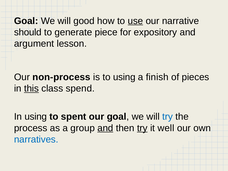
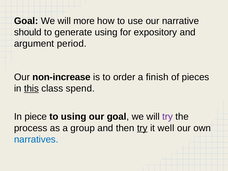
good: good -> more
use underline: present -> none
generate piece: piece -> using
lesson: lesson -> period
non-process: non-process -> non-increase
to using: using -> order
In using: using -> piece
to spent: spent -> using
try at (168, 117) colour: blue -> purple
and at (105, 128) underline: present -> none
